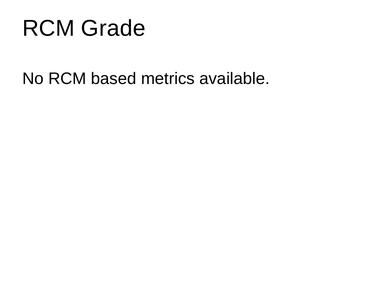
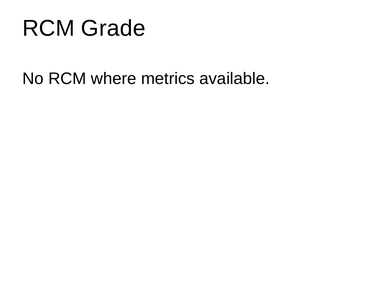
based: based -> where
